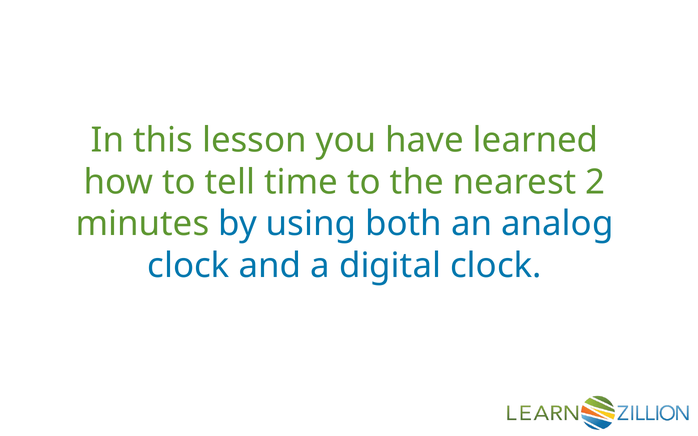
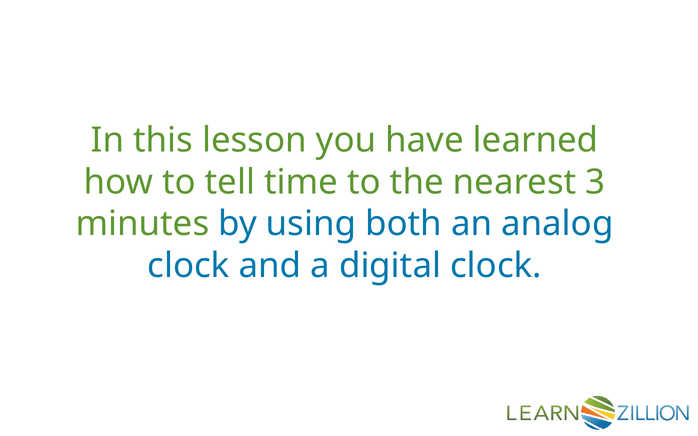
2: 2 -> 3
